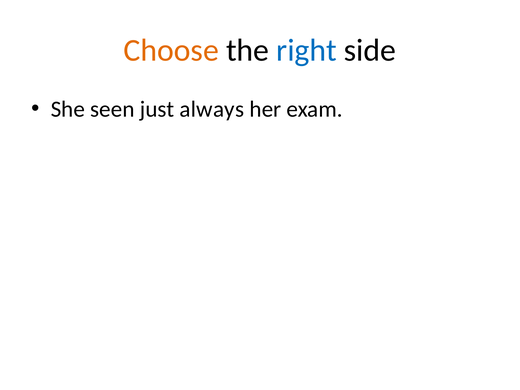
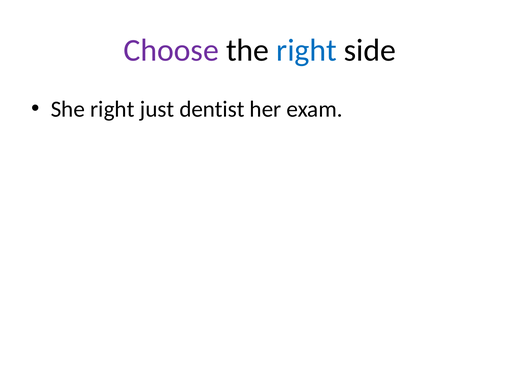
Choose colour: orange -> purple
She seen: seen -> right
always: always -> dentist
